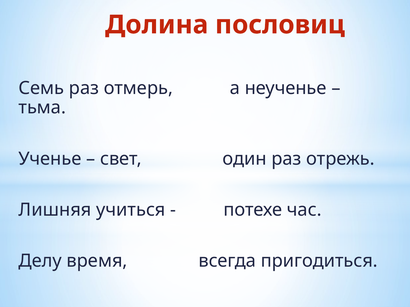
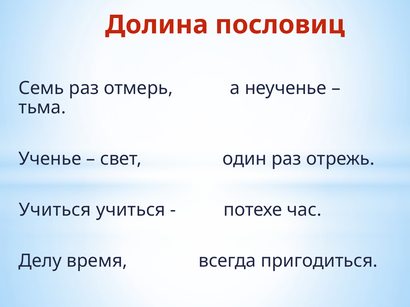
Лишняя at (55, 210): Лишняя -> Учиться
